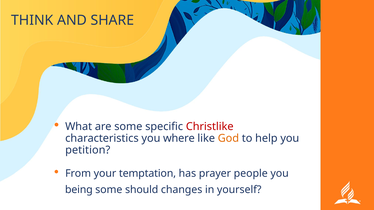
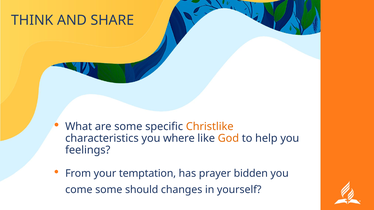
Christlike colour: red -> orange
petition: petition -> feelings
people: people -> bidden
being: being -> come
